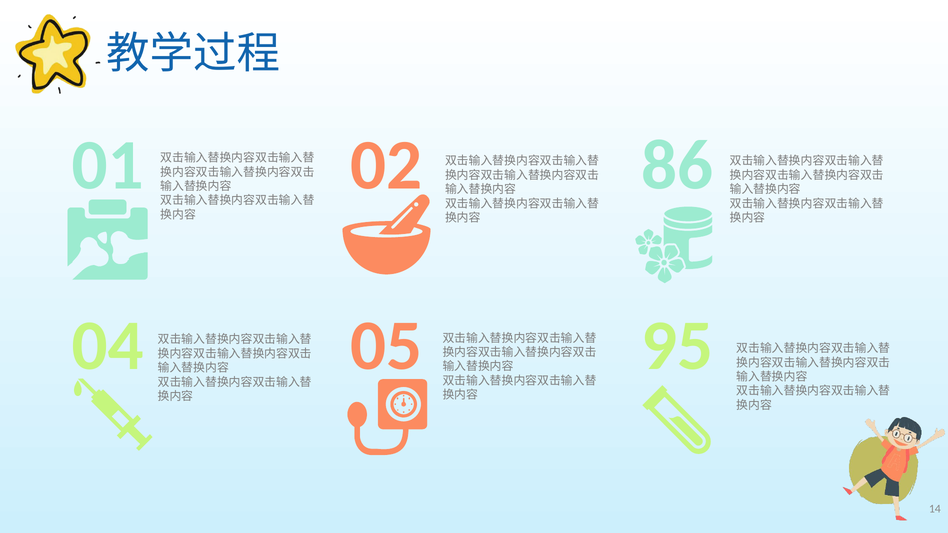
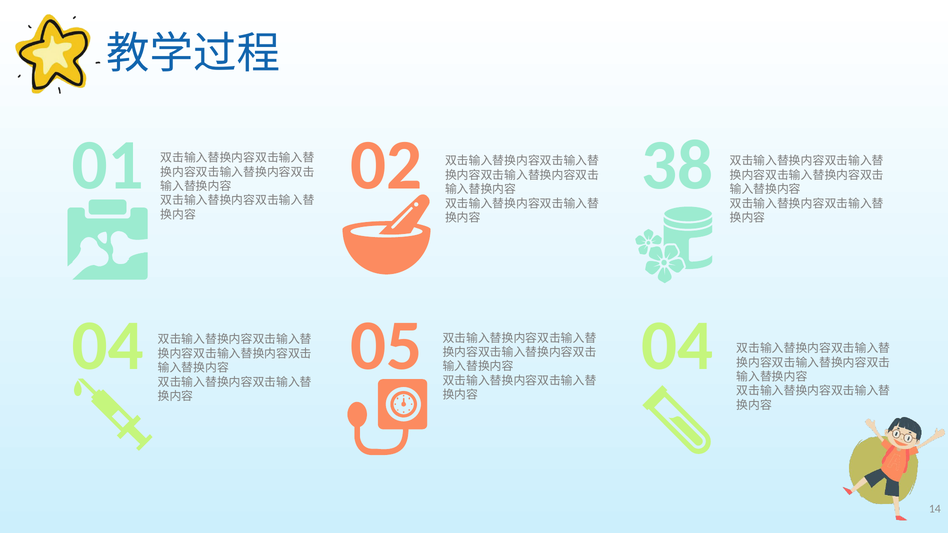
86: 86 -> 38
95 at (677, 346): 95 -> 04
